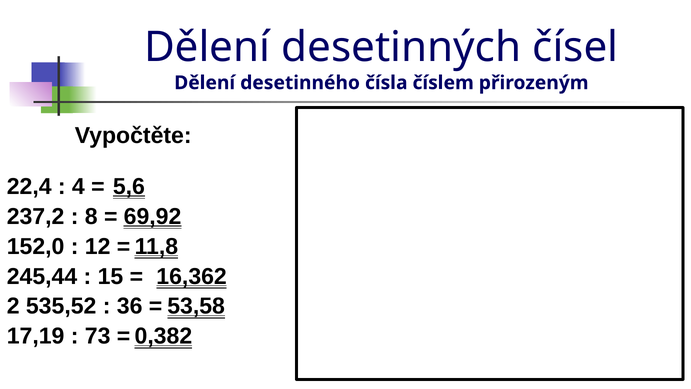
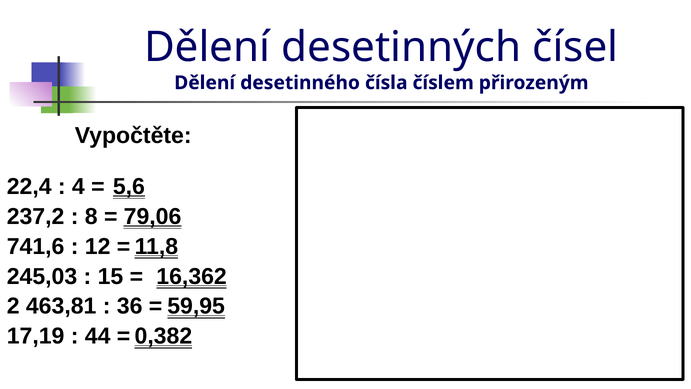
69,92: 69,92 -> 79,06
152,0: 152,0 -> 741,6
245,44: 245,44 -> 245,03
535,52: 535,52 -> 463,81
53,58: 53,58 -> 59,95
73: 73 -> 44
